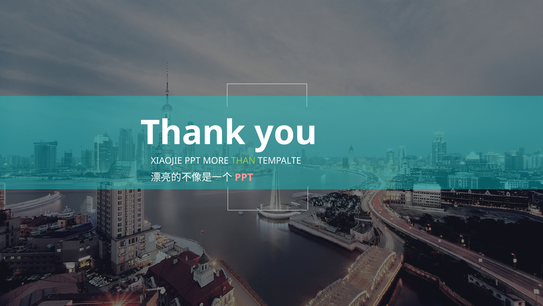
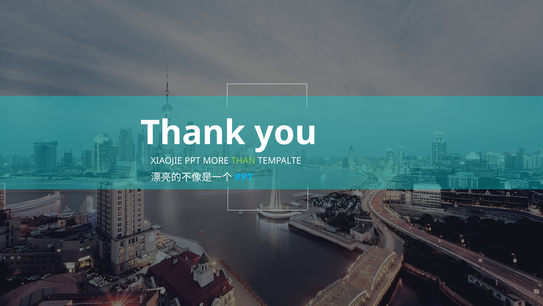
PPT at (244, 177) colour: pink -> light blue
